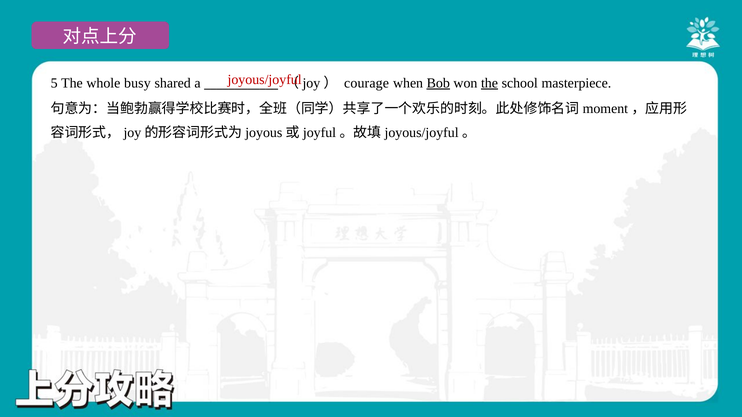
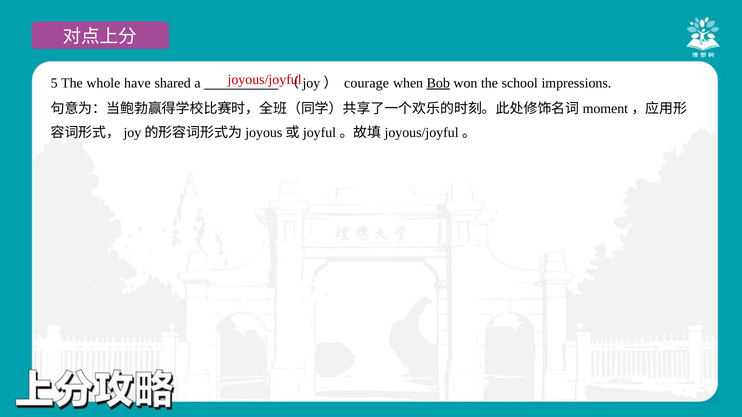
busy: busy -> have
the at (490, 83) underline: present -> none
masterpiece: masterpiece -> impressions
